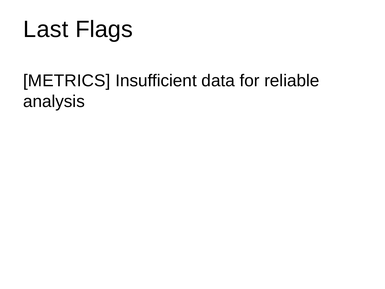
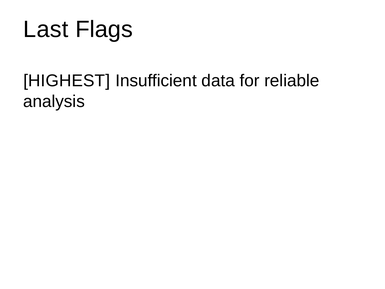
METRICS: METRICS -> HIGHEST
